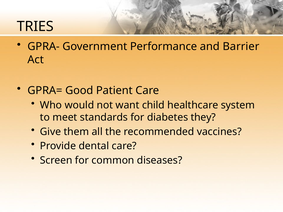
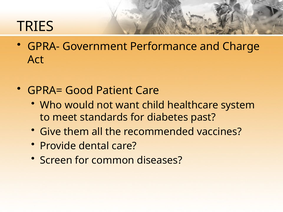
Barrier: Barrier -> Charge
they: they -> past
